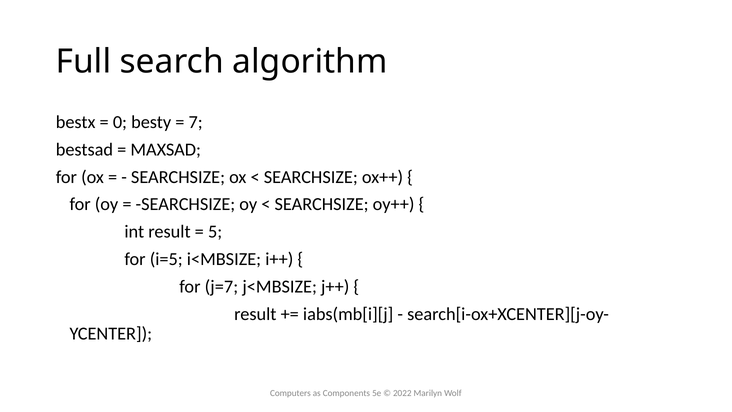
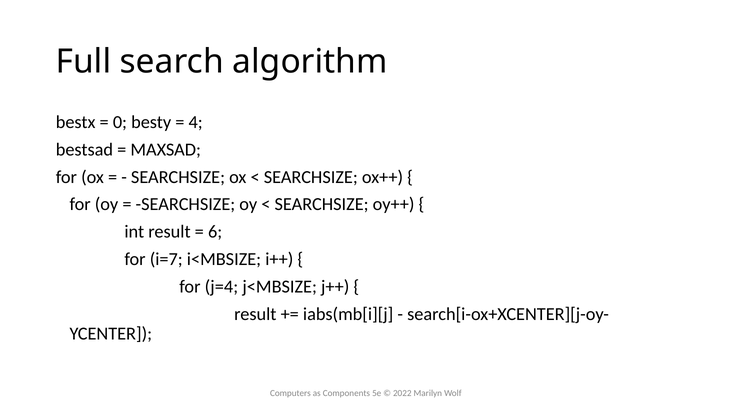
7: 7 -> 4
5: 5 -> 6
i=5: i=5 -> i=7
j=7: j=7 -> j=4
